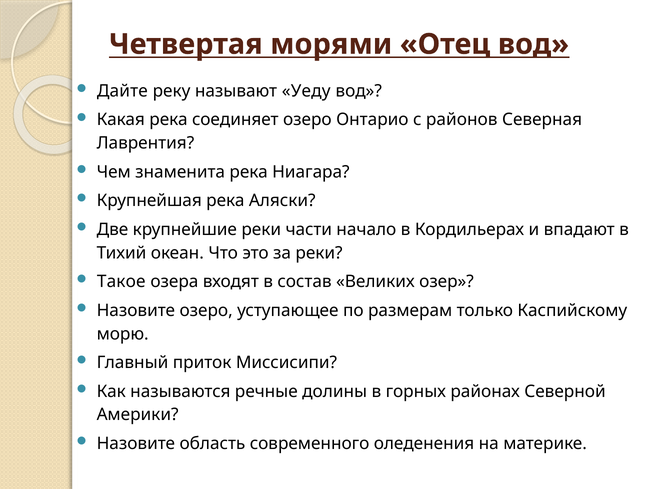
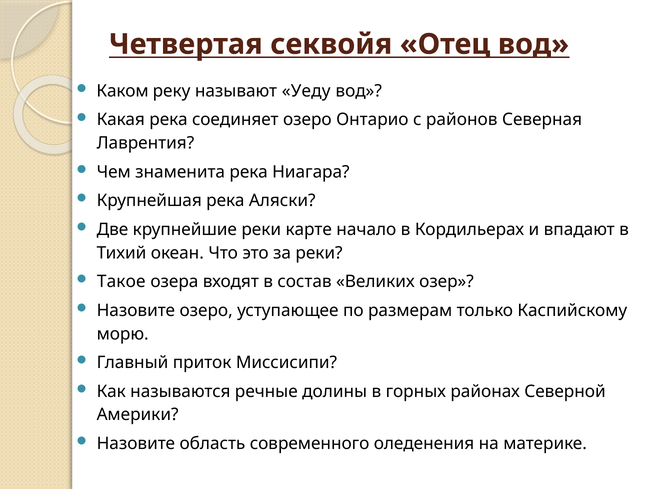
морями: морями -> секвойя
Дайте: Дайте -> Каком
части: части -> карте
